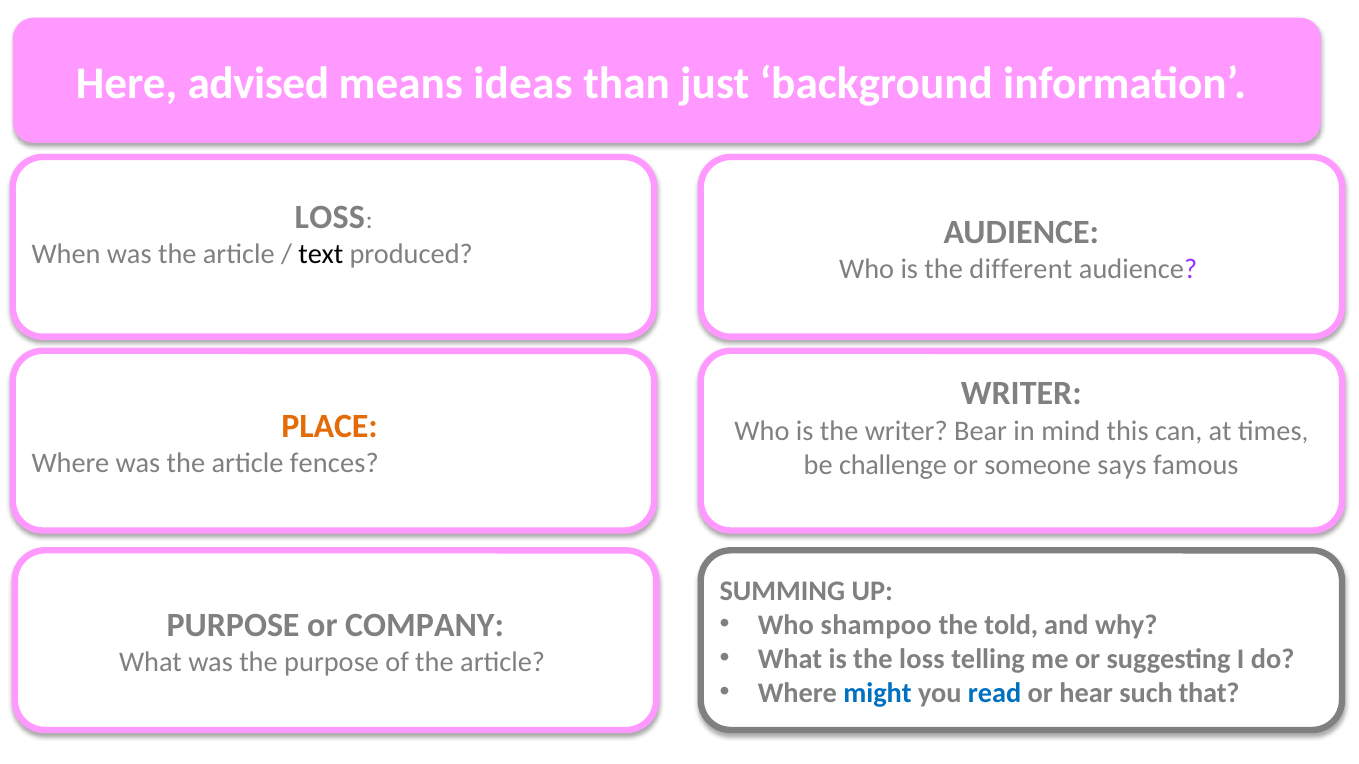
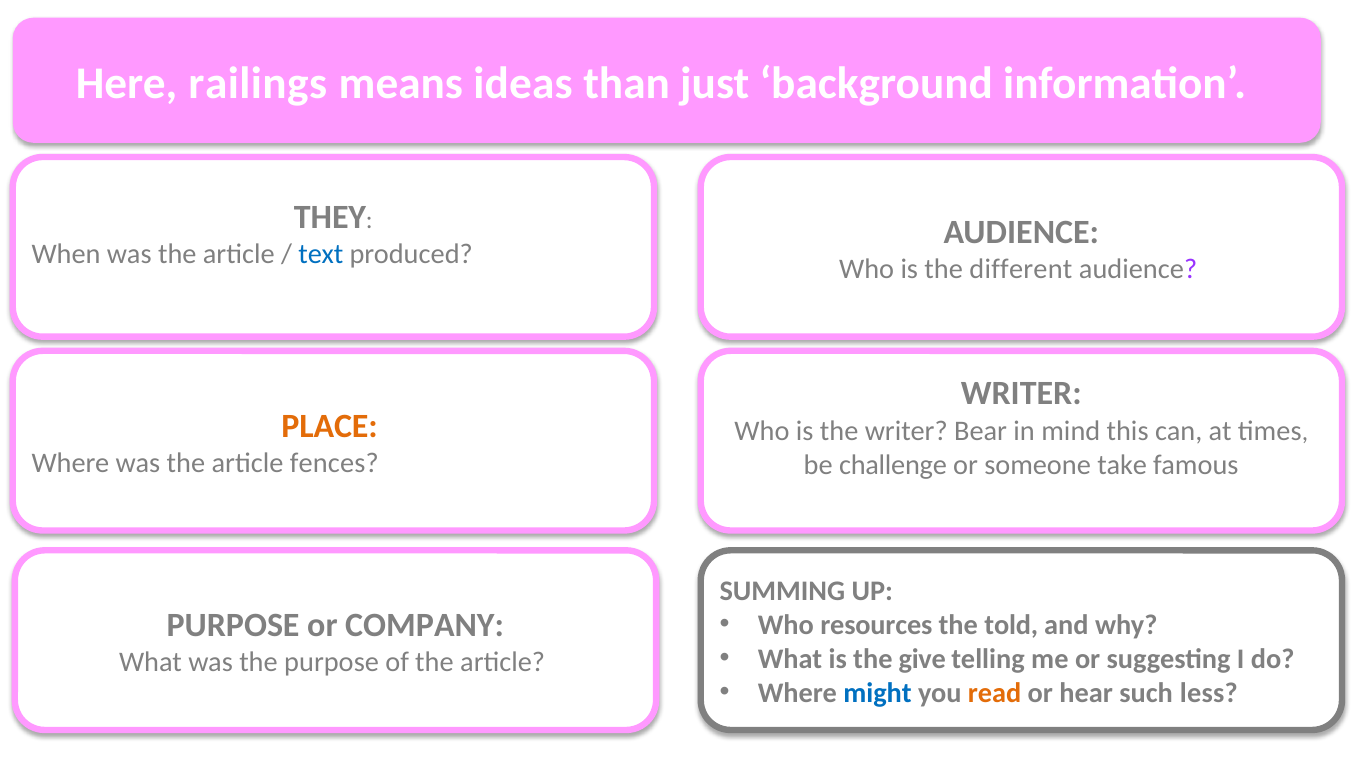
advised: advised -> railings
LOSS at (330, 217): LOSS -> THEY
text colour: black -> blue
says: says -> take
shampoo: shampoo -> resources
the loss: loss -> give
read colour: blue -> orange
that: that -> less
